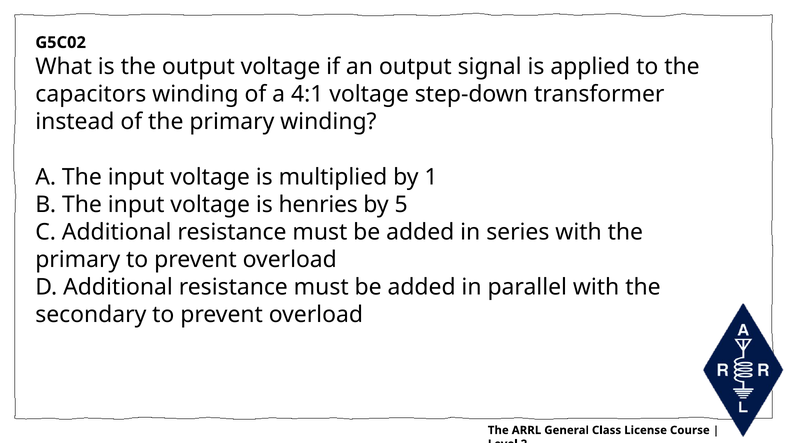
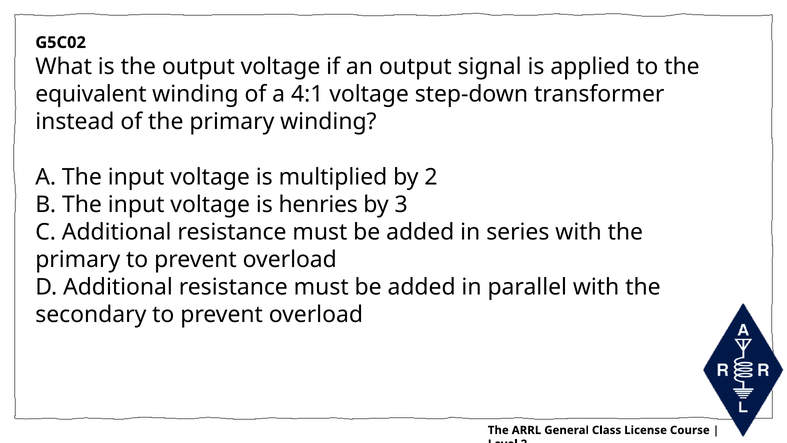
capacitors: capacitors -> equivalent
by 1: 1 -> 2
5: 5 -> 3
